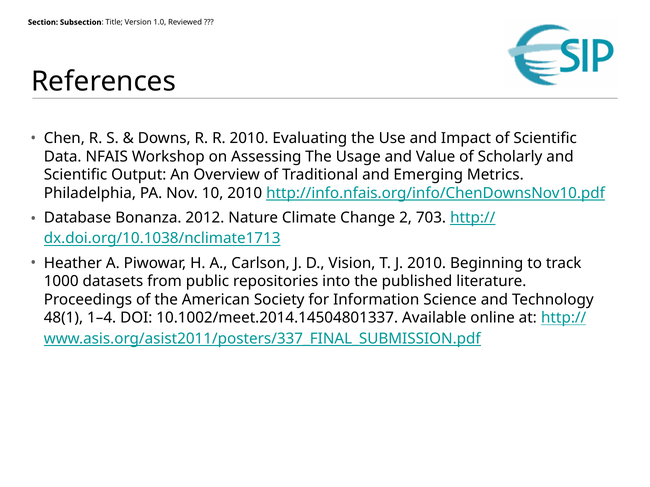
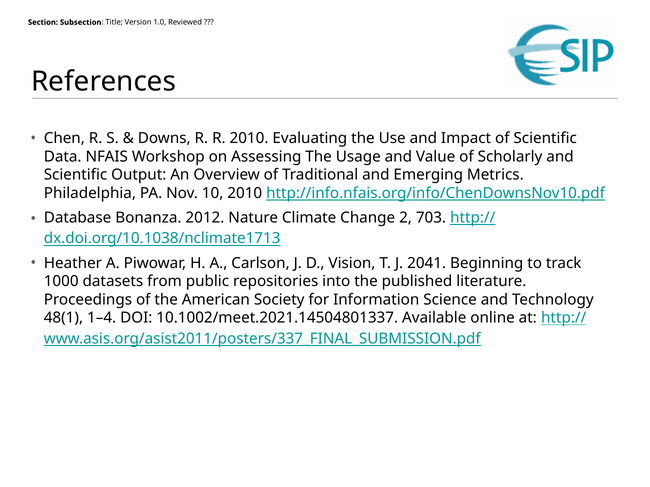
J 2010: 2010 -> 2041
10.1002/meet.2014.14504801337: 10.1002/meet.2014.14504801337 -> 10.1002/meet.2021.14504801337
